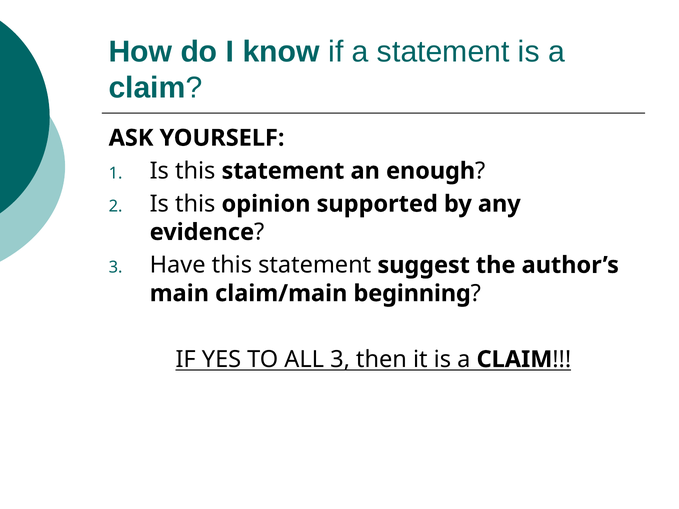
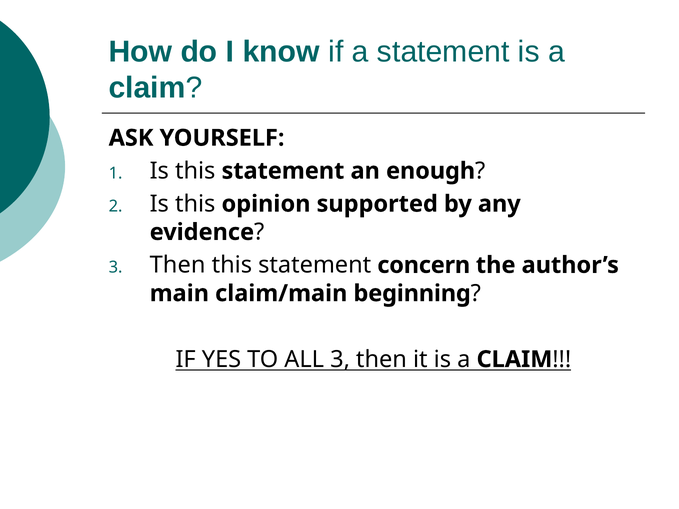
Have at (178, 265): Have -> Then
suggest: suggest -> concern
